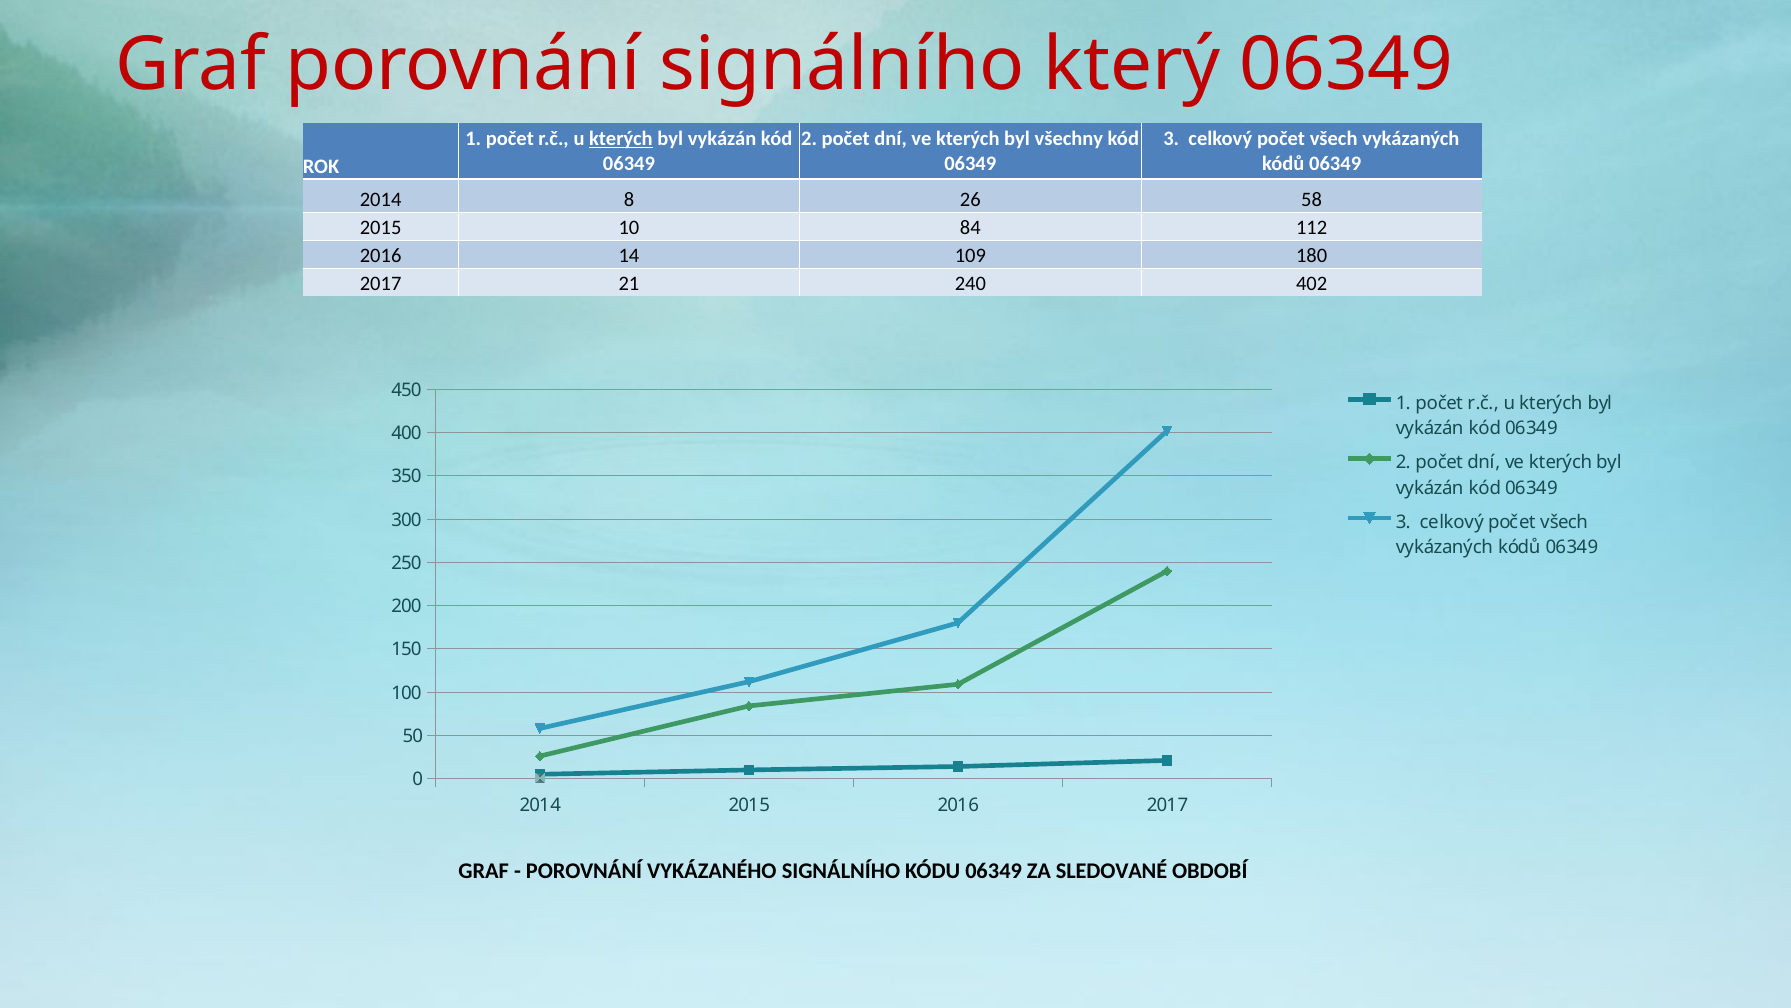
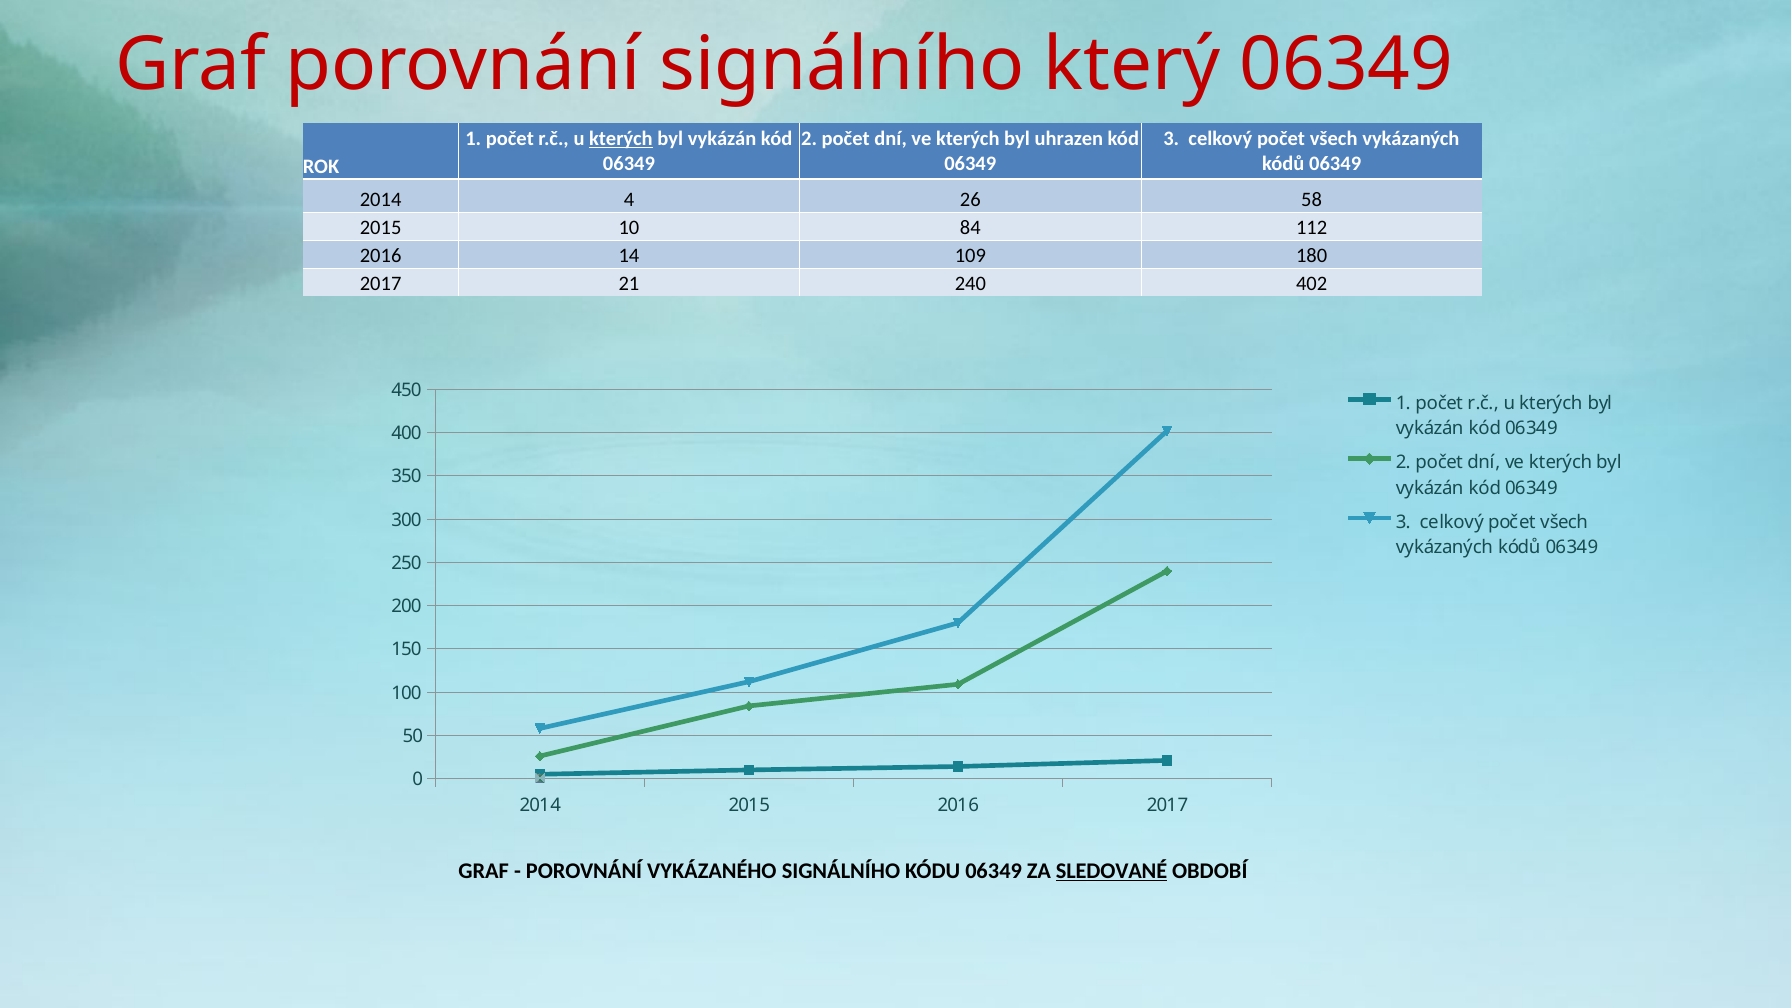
všechny: všechny -> uhrazen
8: 8 -> 4
SLEDOVANÉ underline: none -> present
